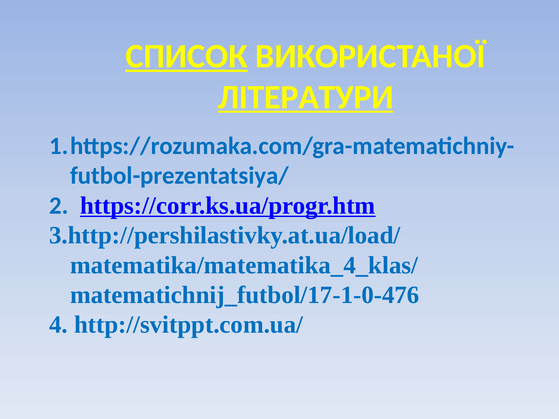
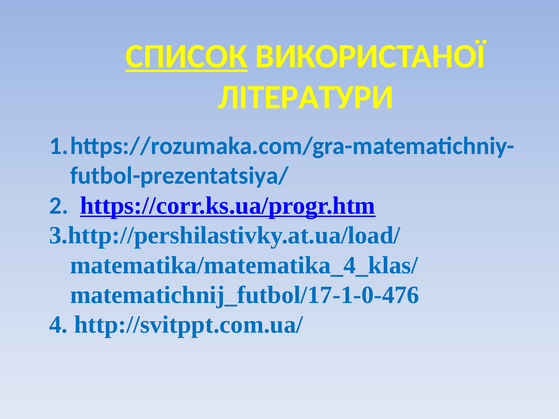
ЛІТЕРАТУРИ underline: present -> none
